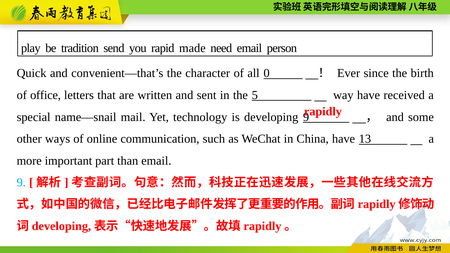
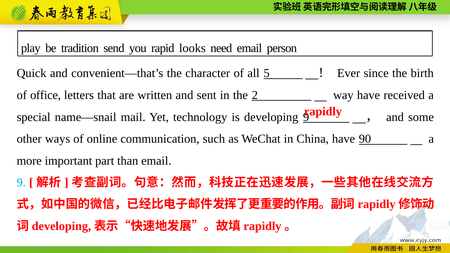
made: made -> looks
0: 0 -> 5
5: 5 -> 2
13: 13 -> 90
